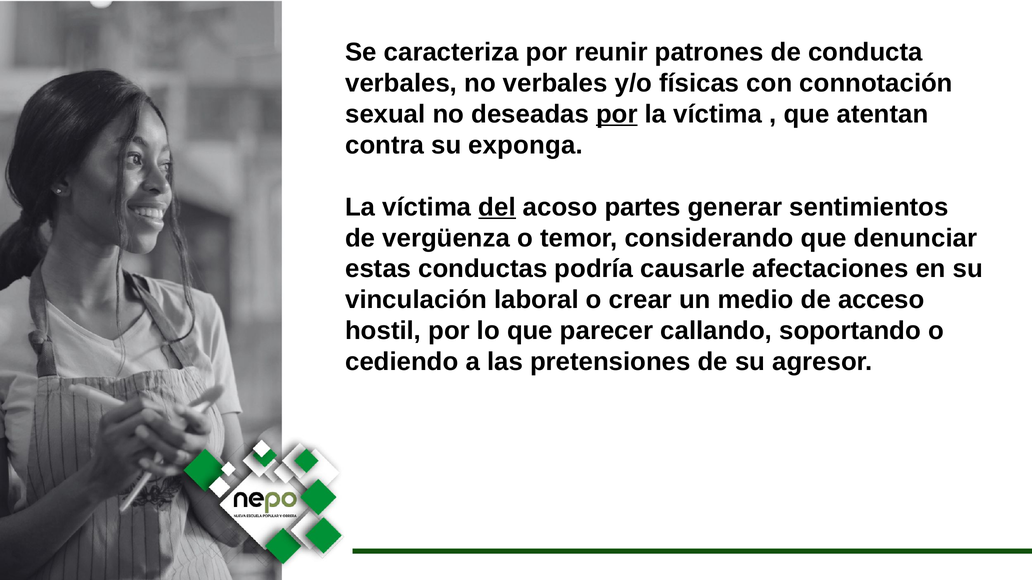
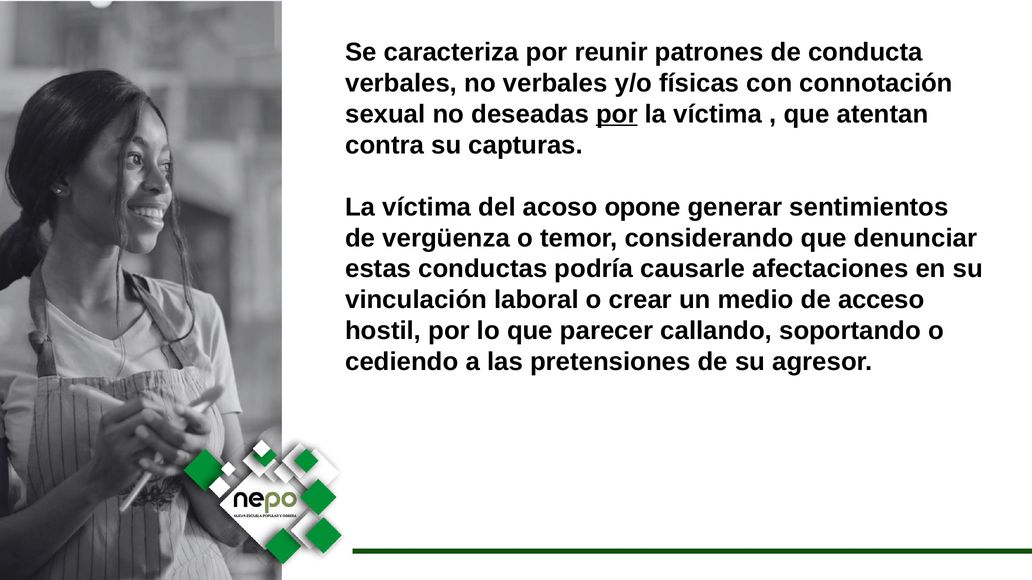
exponga: exponga -> capturas
del underline: present -> none
partes: partes -> opone
